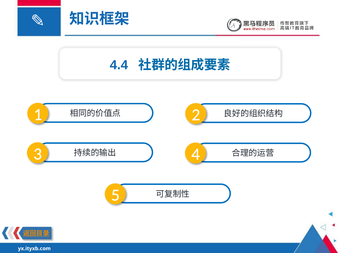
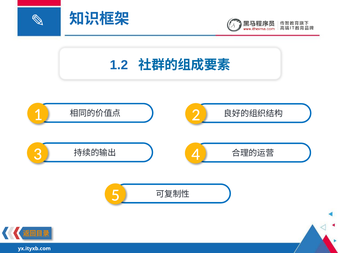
4.4: 4.4 -> 1.2
